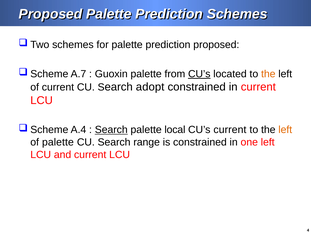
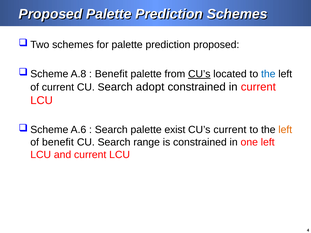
A.7: A.7 -> A.8
Guoxin at (111, 74): Guoxin -> Benefit
the at (268, 74) colour: orange -> blue
A.4: A.4 -> A.6
Search at (111, 130) underline: present -> none
local: local -> exist
of palette: palette -> benefit
